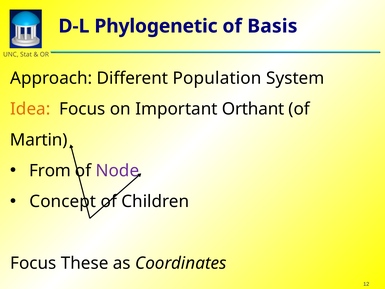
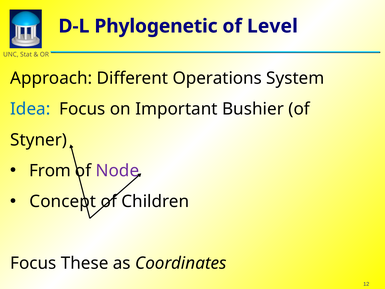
Basis: Basis -> Level
Population: Population -> Operations
Idea colour: orange -> blue
Orthant: Orthant -> Bushier
Martin: Martin -> Styner
